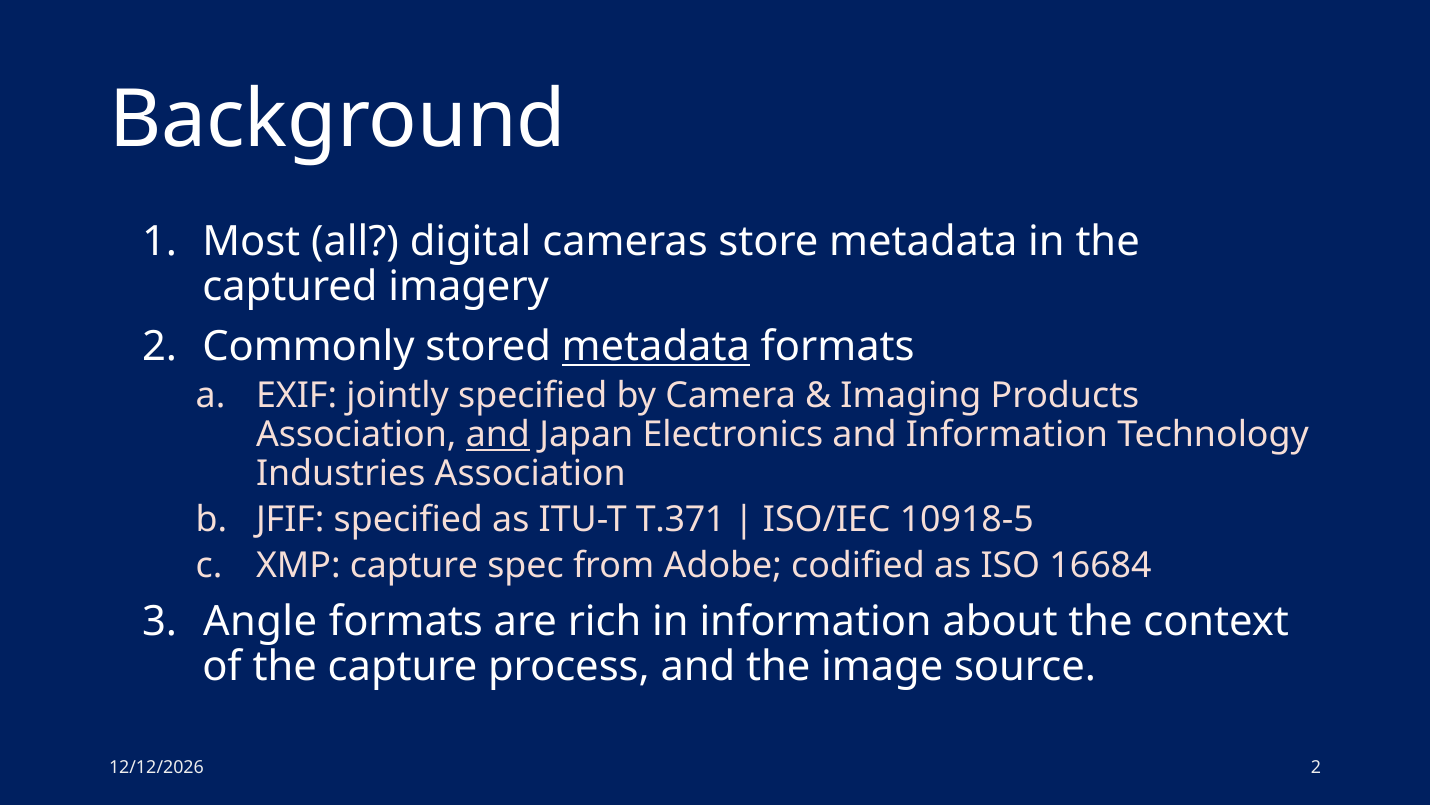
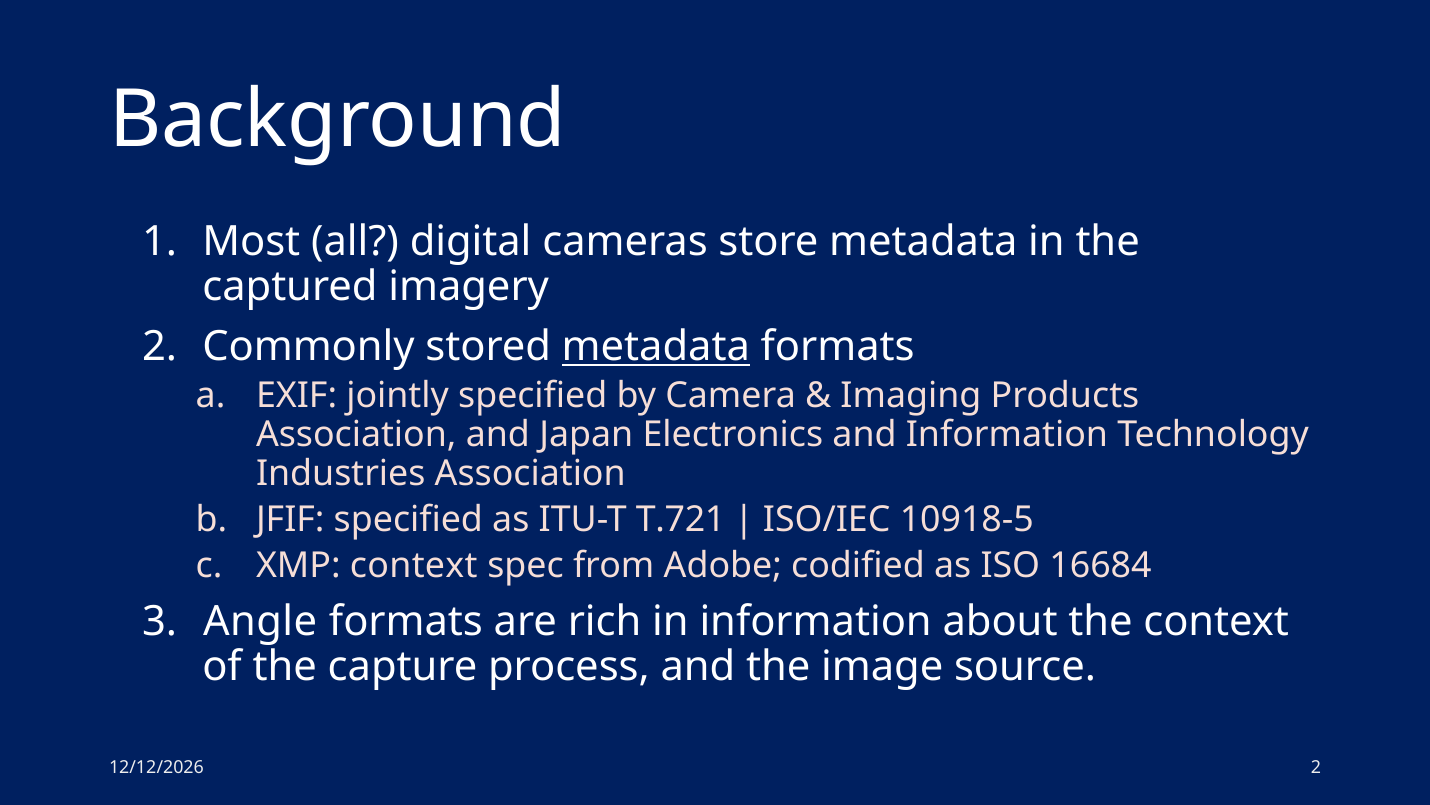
and at (498, 434) underline: present -> none
T.371: T.371 -> T.721
XMP capture: capture -> context
